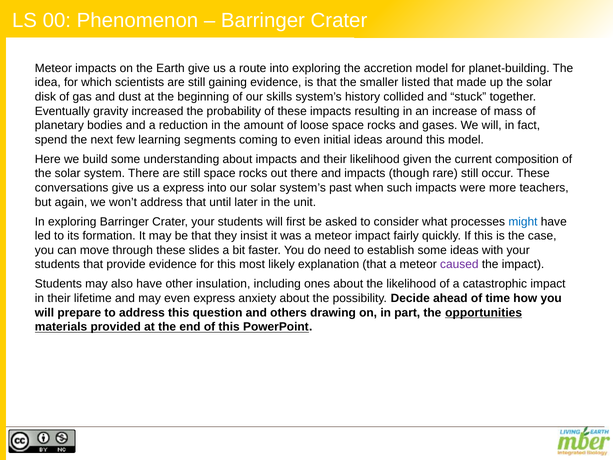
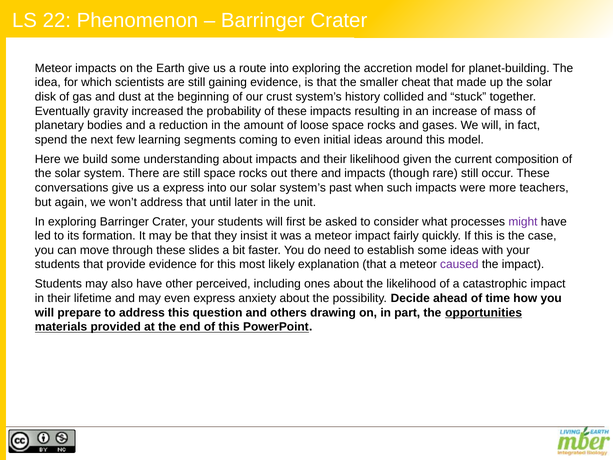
00: 00 -> 22
listed: listed -> cheat
skills: skills -> crust
might colour: blue -> purple
insulation: insulation -> perceived
